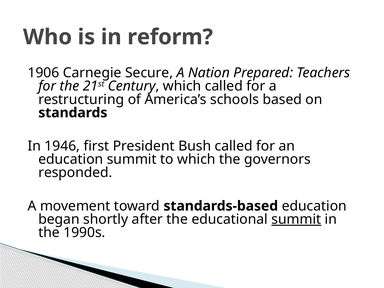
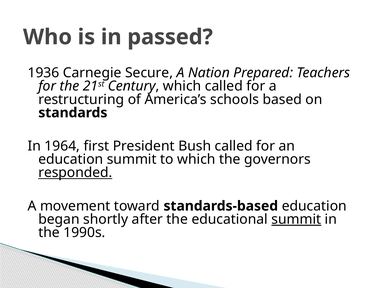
reform: reform -> passed
1906: 1906 -> 1936
1946: 1946 -> 1964
responded underline: none -> present
